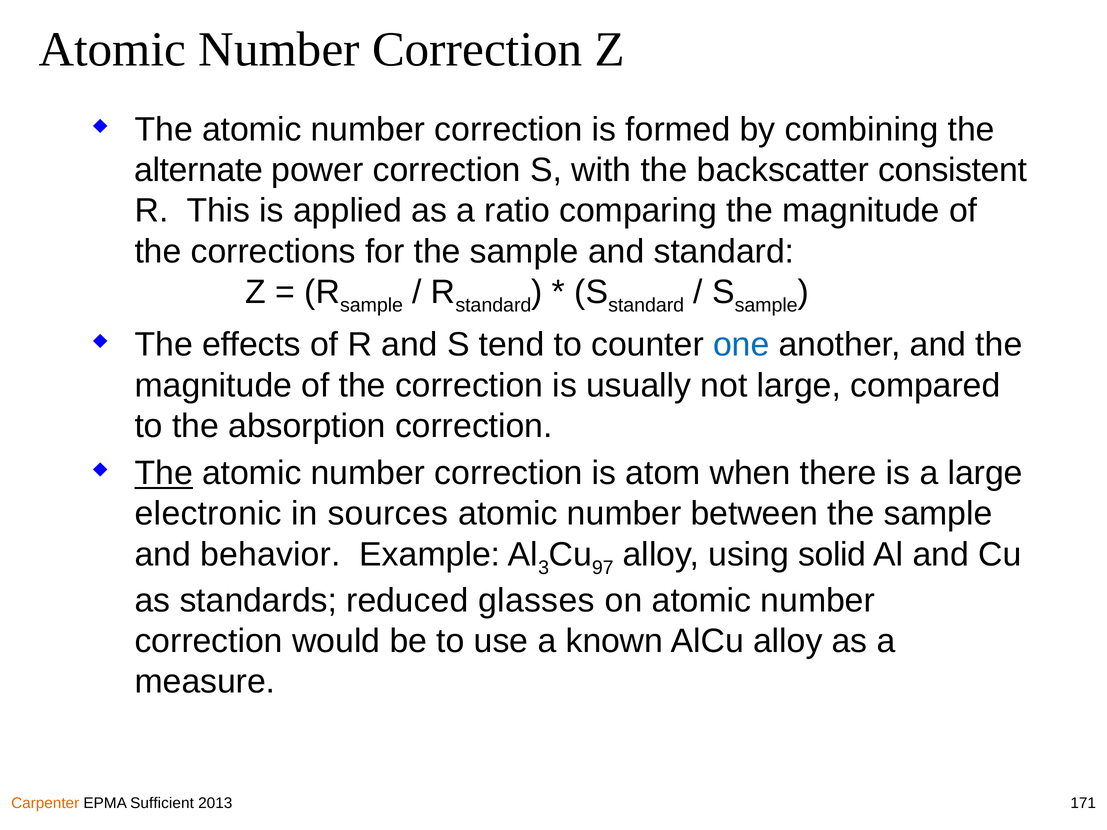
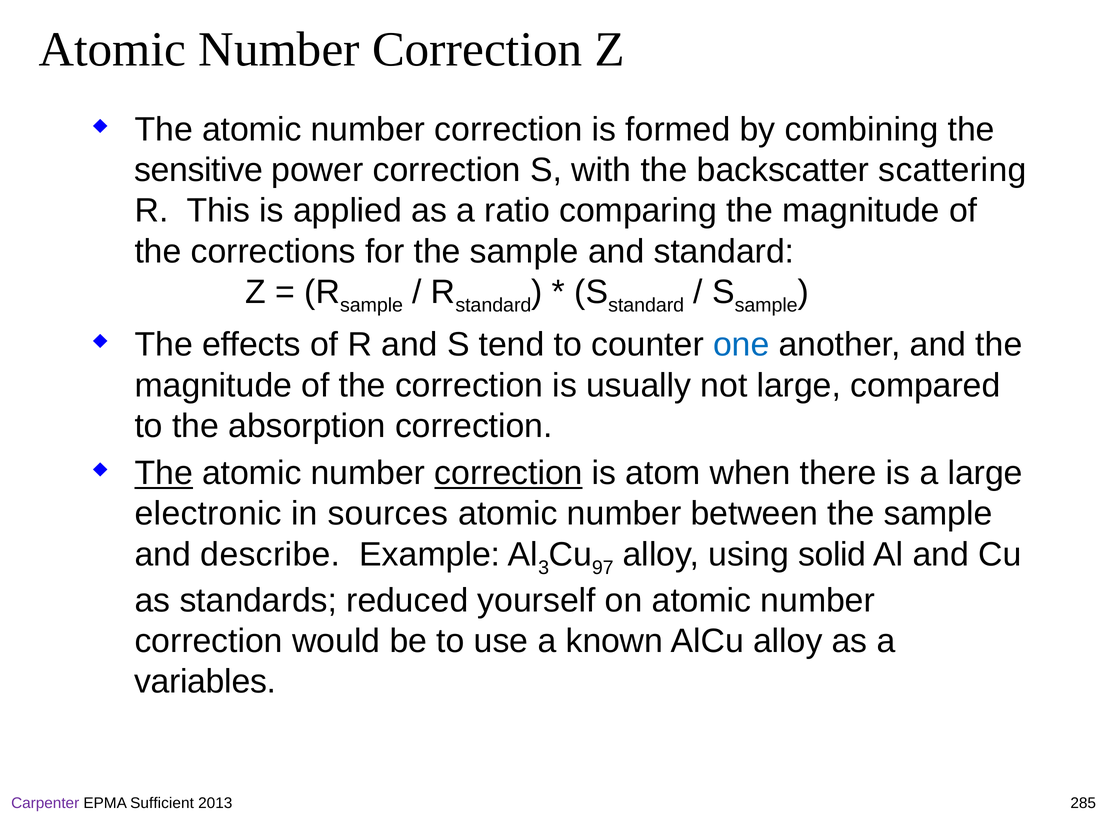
alternate: alternate -> sensitive
consistent: consistent -> scattering
correction at (509, 473) underline: none -> present
behavior: behavior -> describe
glasses: glasses -> yourself
measure: measure -> variables
Carpenter colour: orange -> purple
171: 171 -> 285
